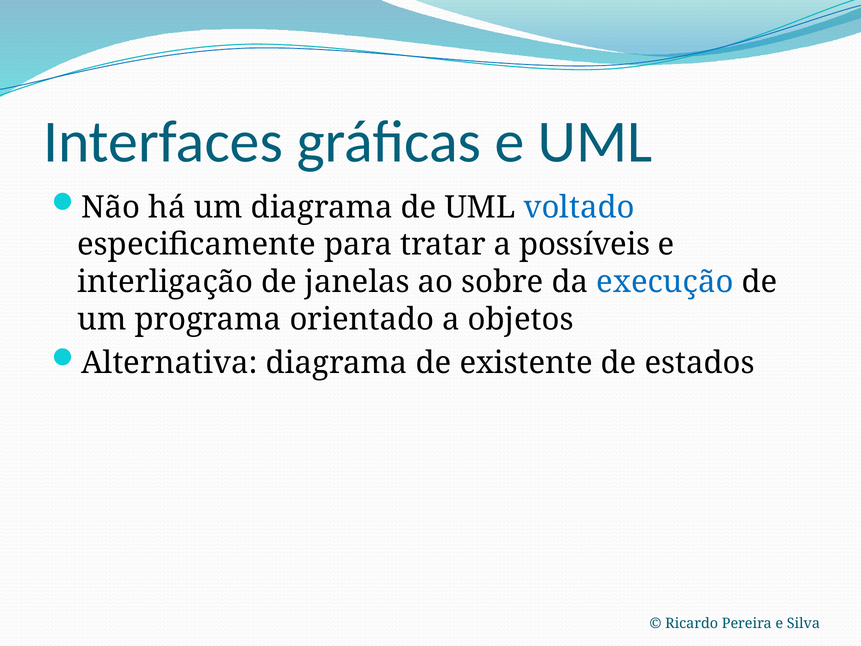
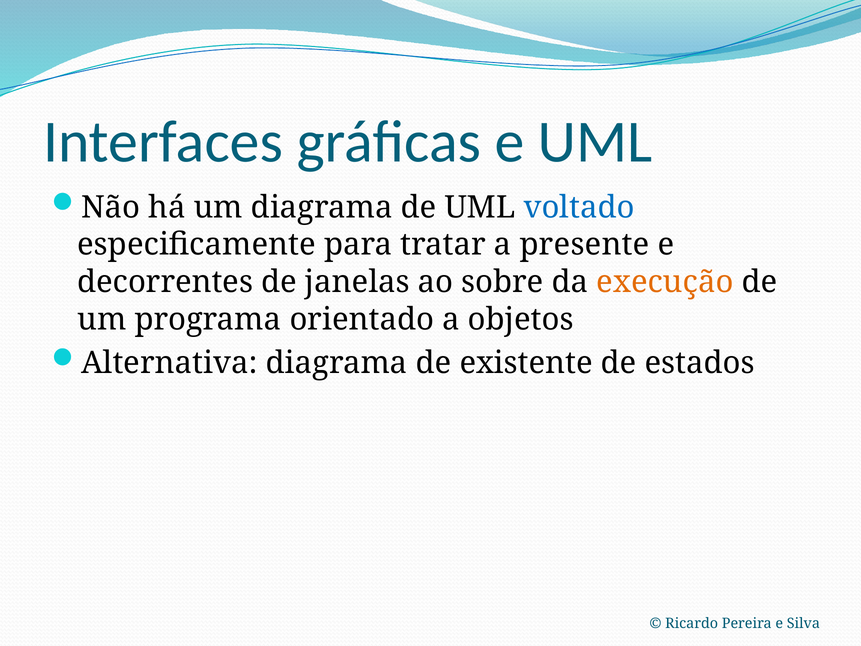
possíveis: possíveis -> presente
interligação: interligação -> decorrentes
execução colour: blue -> orange
